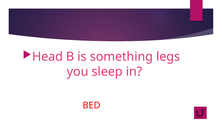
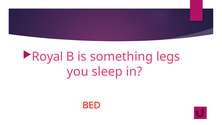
Head: Head -> Royal
